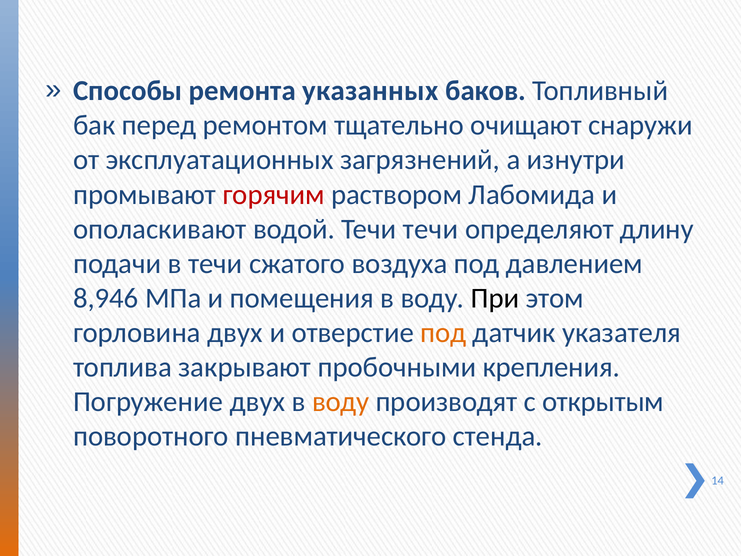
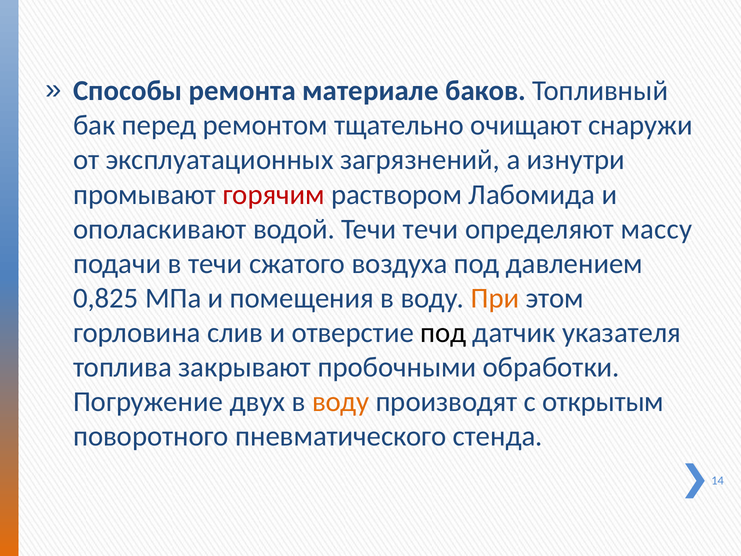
указанных: указанных -> материале
длину: длину -> массу
8,946: 8,946 -> 0,825
При colour: black -> orange
горловина двух: двух -> слив
под at (443, 332) colour: orange -> black
крепления: крепления -> обработки
